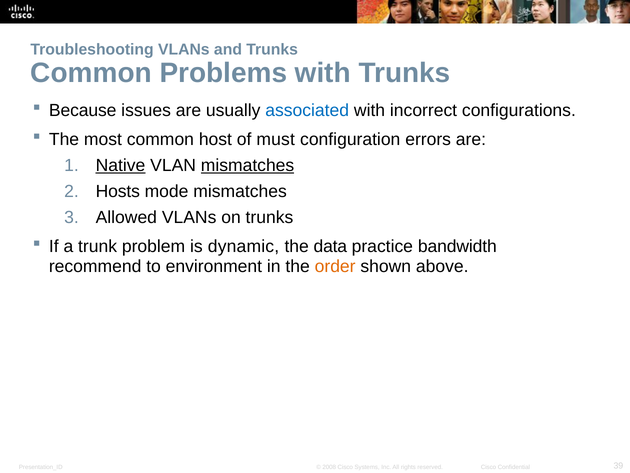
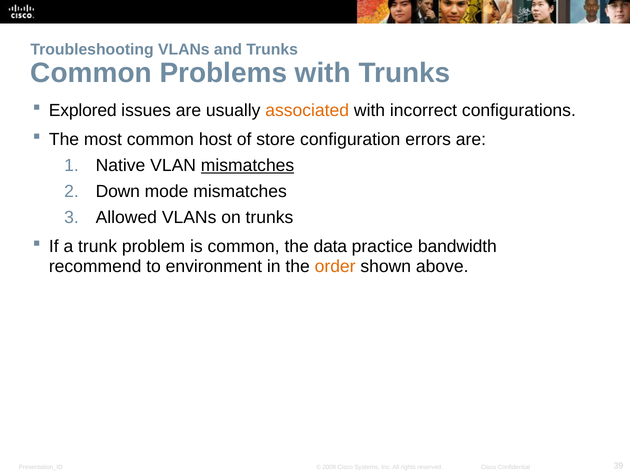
Because: Because -> Explored
associated colour: blue -> orange
must: must -> store
Native underline: present -> none
Hosts: Hosts -> Down
is dynamic: dynamic -> common
